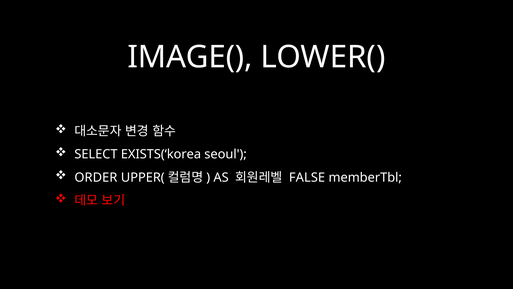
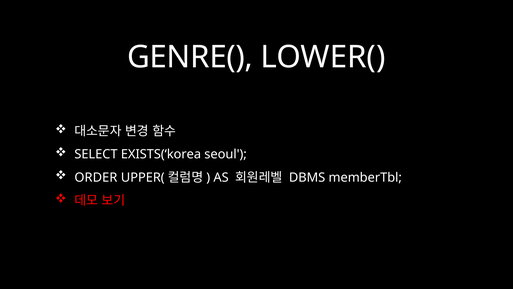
IMAGE(: IMAGE( -> GENRE(
FALSE: FALSE -> DBMS
